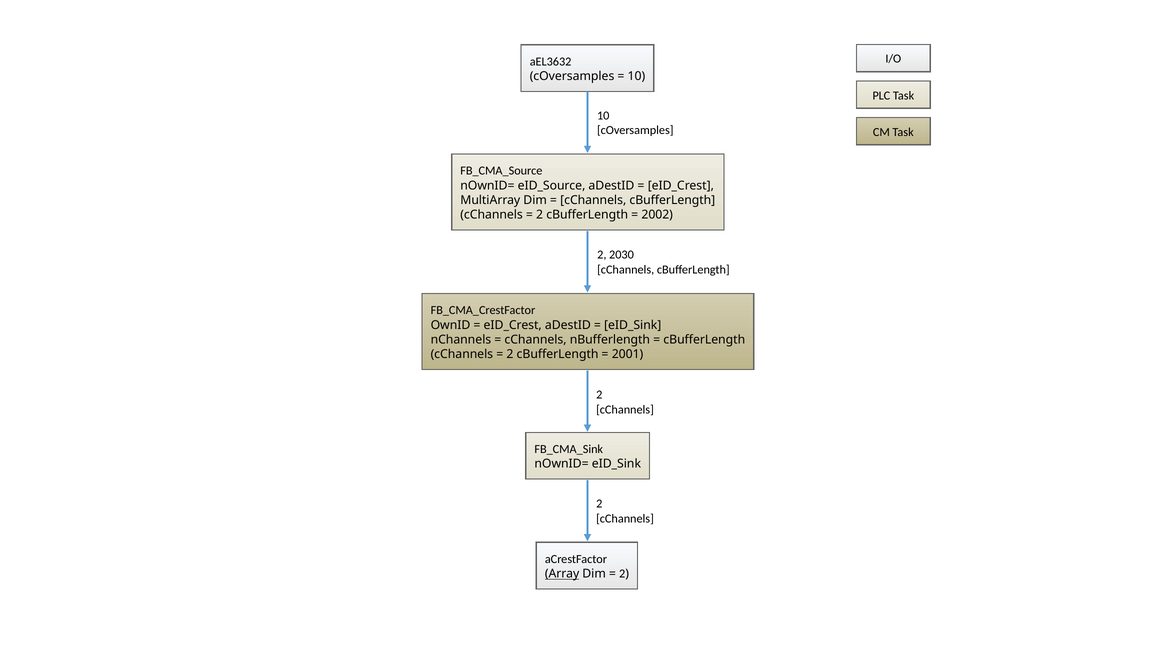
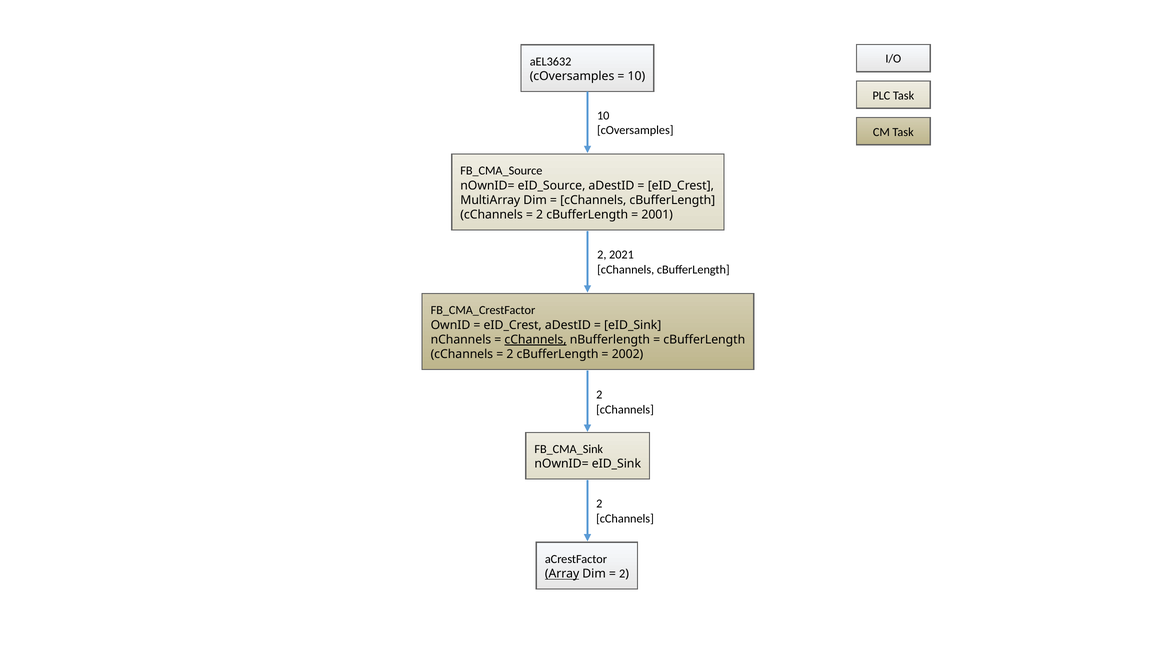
2002: 2002 -> 2001
2030: 2030 -> 2021
cChannels at (536, 340) underline: none -> present
2001: 2001 -> 2002
